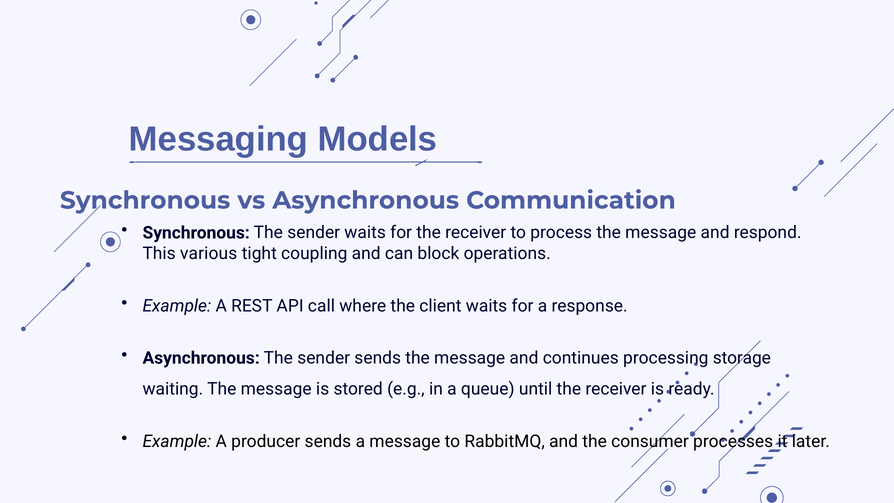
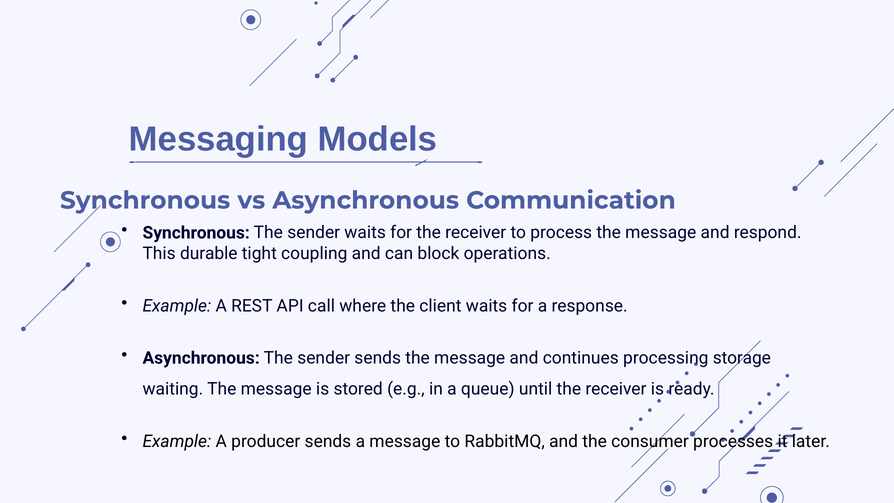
various: various -> durable
